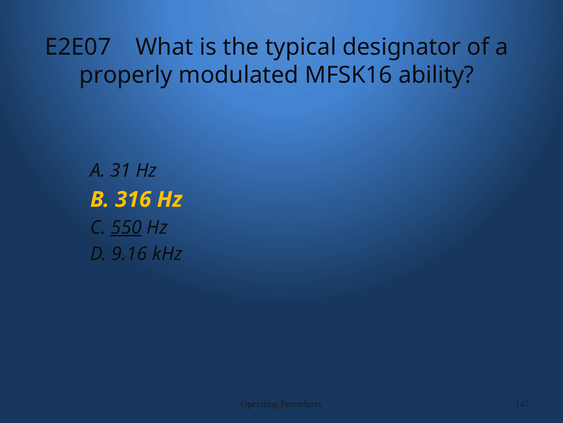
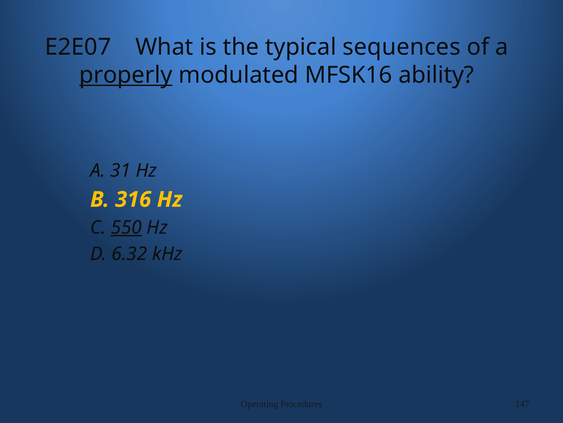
designator: designator -> sequences
properly underline: none -> present
9.16: 9.16 -> 6.32
